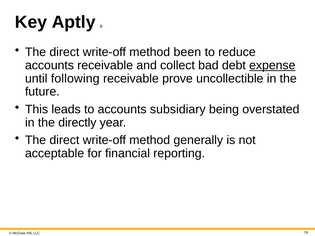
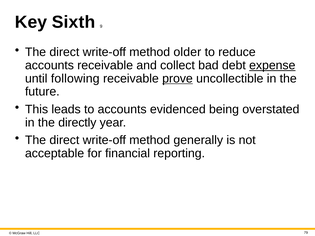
Aptly: Aptly -> Sixth
been: been -> older
prove underline: none -> present
subsidiary: subsidiary -> evidenced
